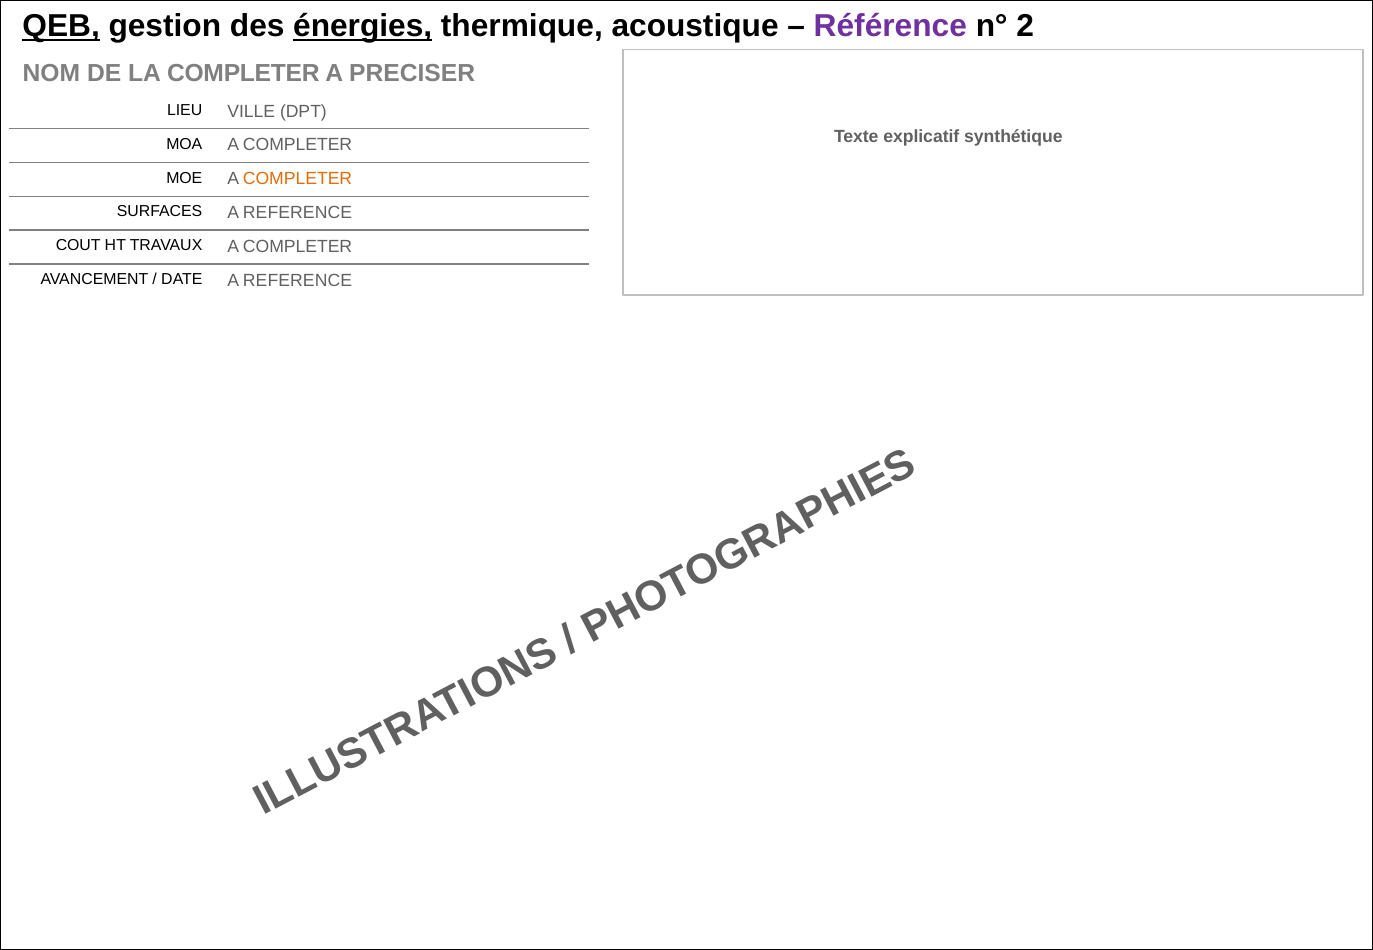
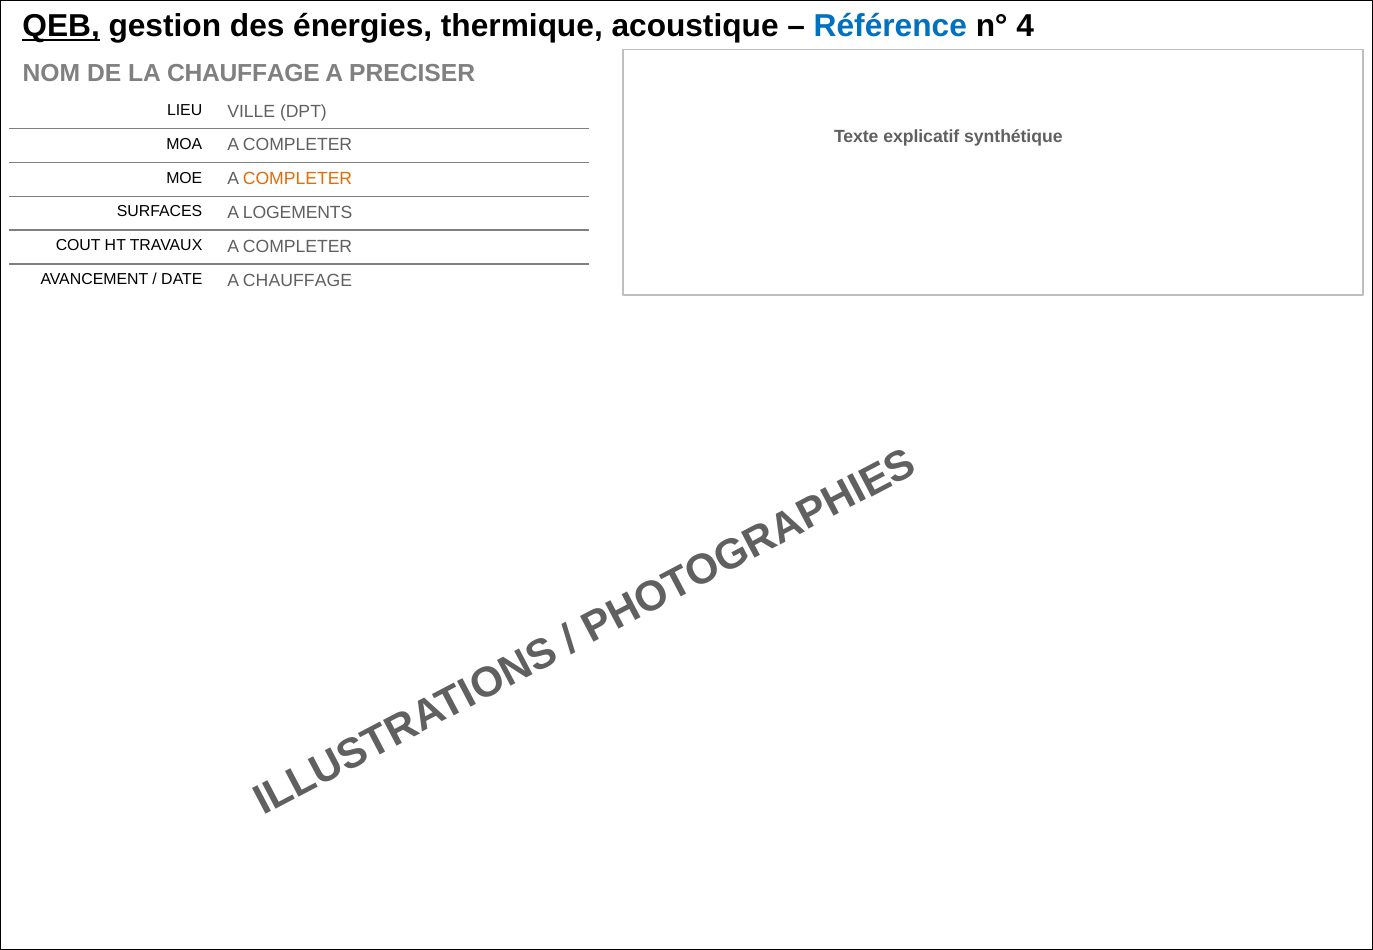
énergies underline: present -> none
Référence colour: purple -> blue
2: 2 -> 4
LA COMPLETER: COMPLETER -> CHAUFFAGE
SURFACES A REFERENCE: REFERENCE -> LOGEMENTS
DATE A REFERENCE: REFERENCE -> CHAUFFAGE
